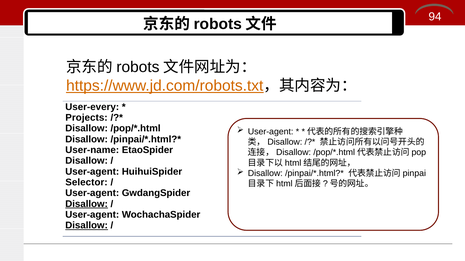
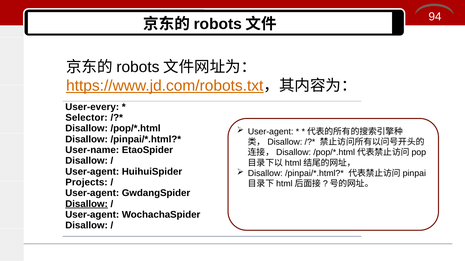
Projects: Projects -> Selector
Selector: Selector -> Projects
Disallow at (87, 226) underline: present -> none
